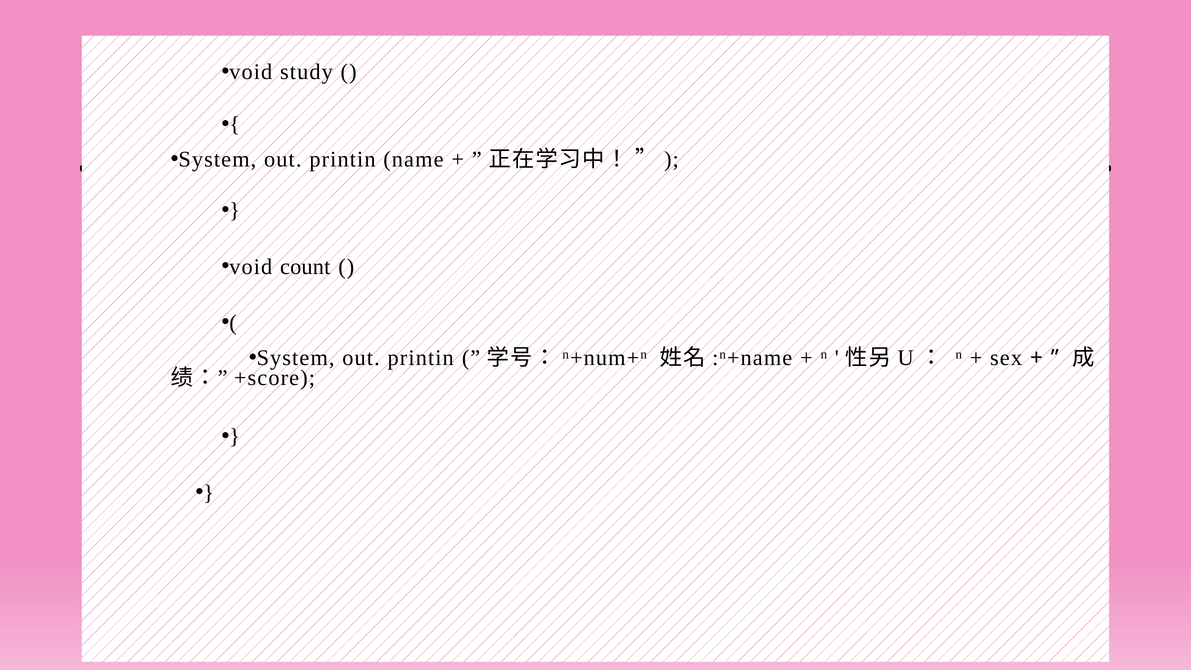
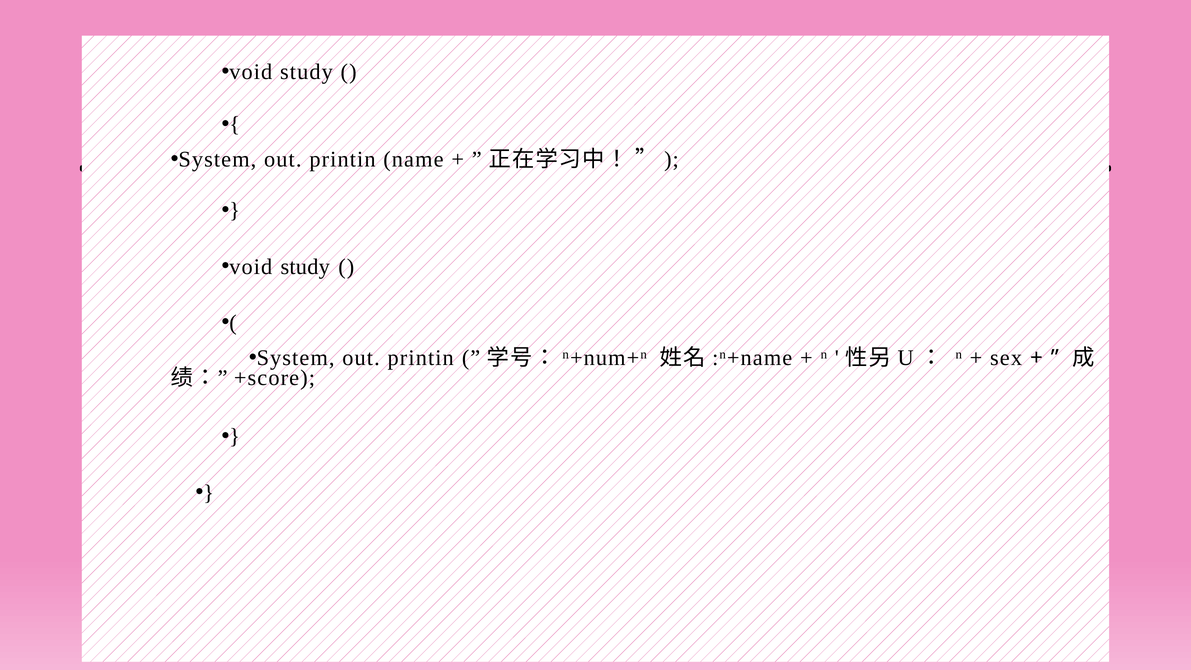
count at (305, 267): count -> study
